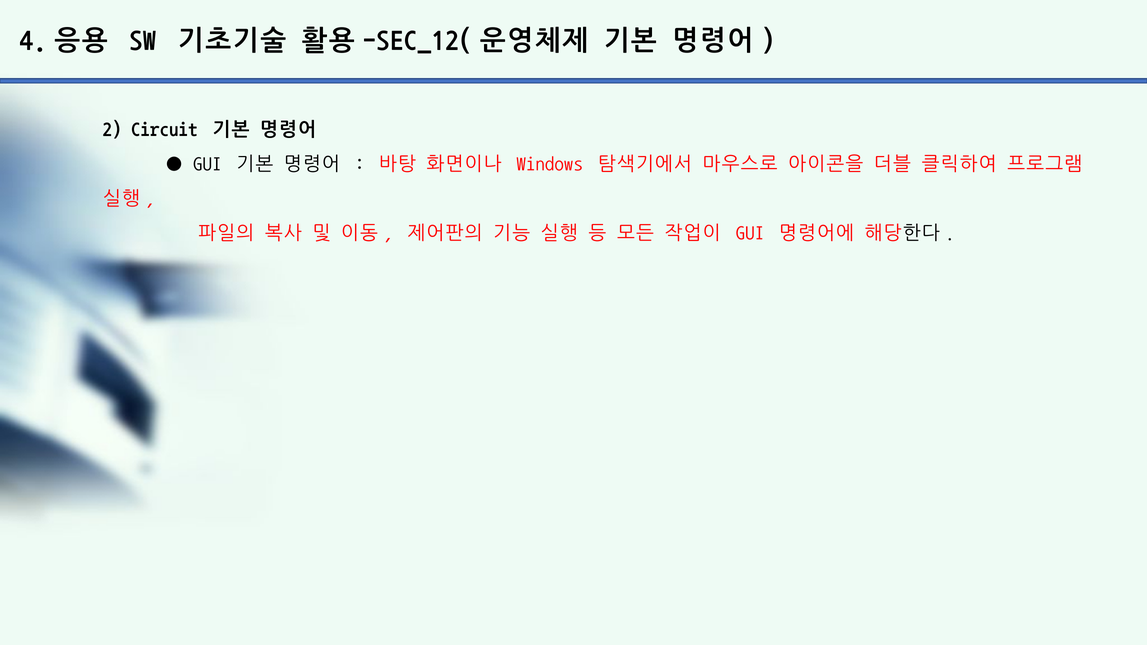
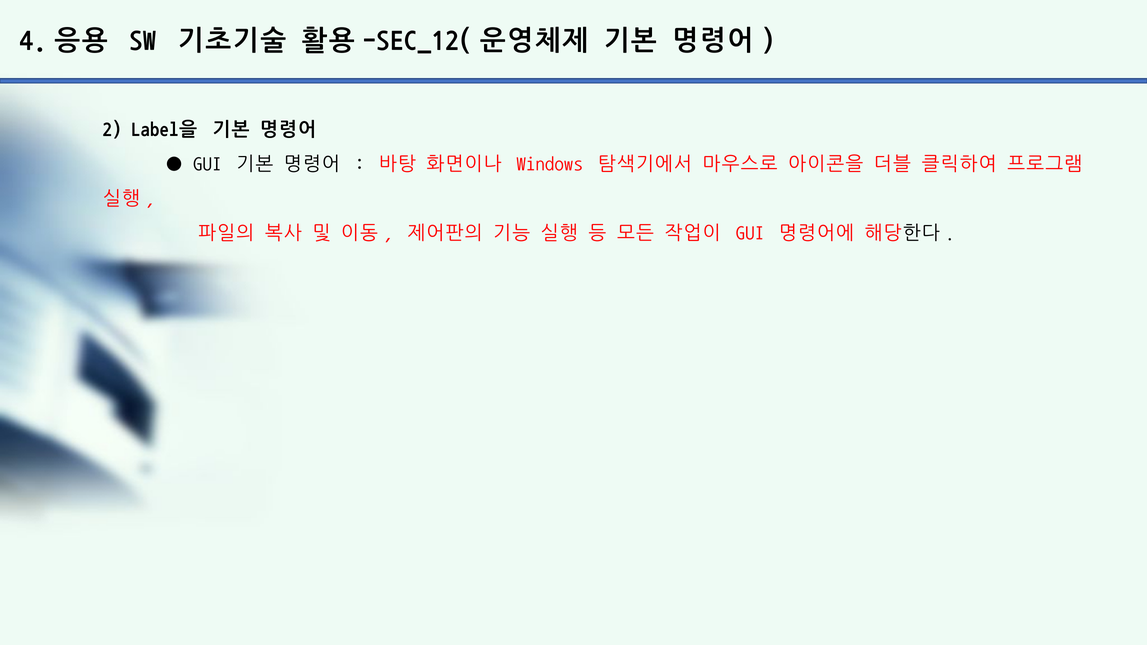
Circuit: Circuit -> Label을
